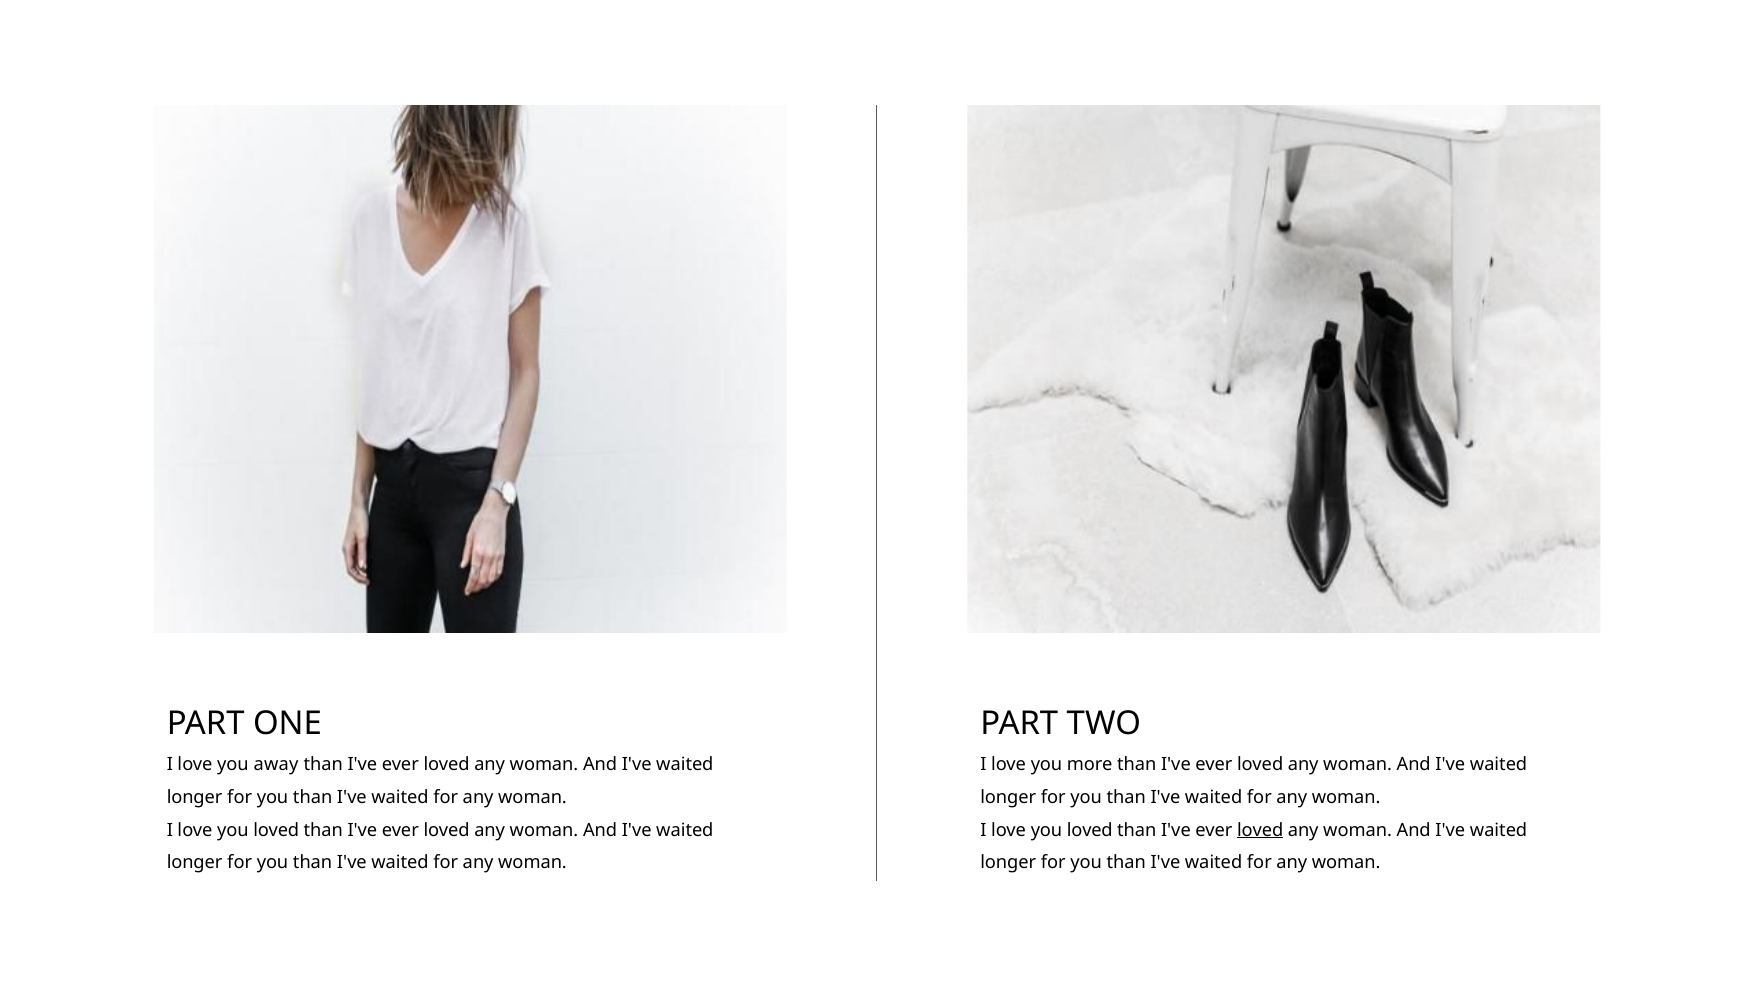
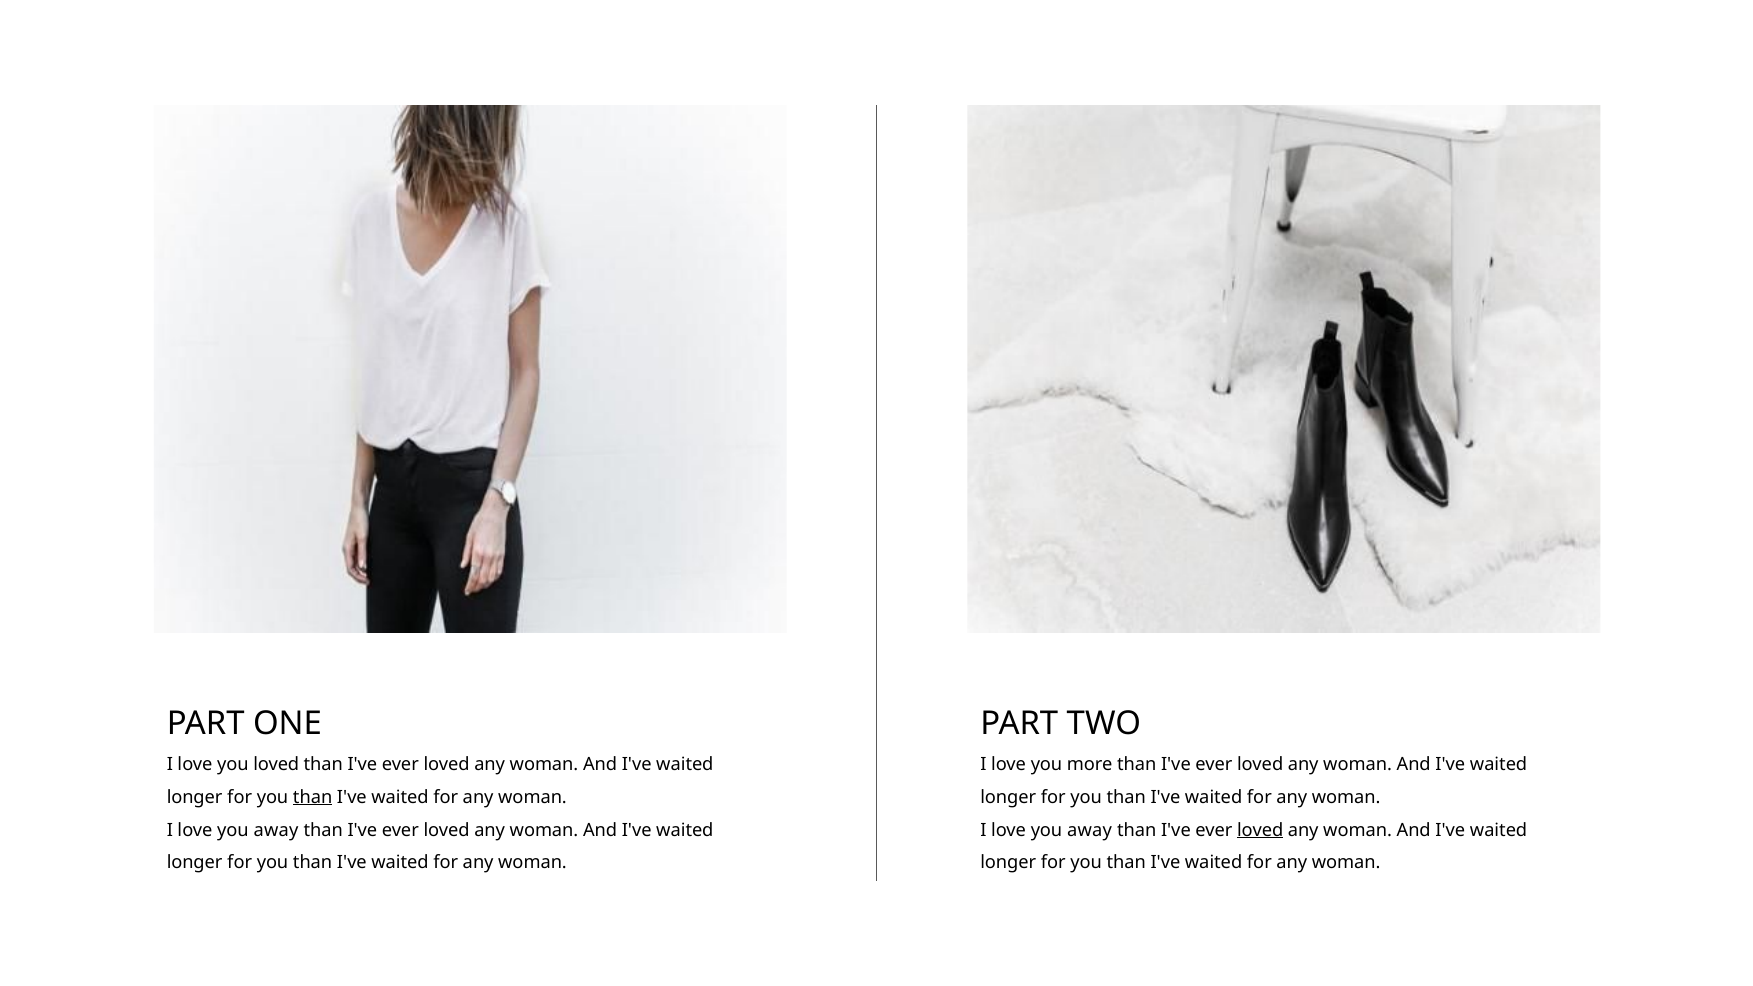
you away: away -> loved
than at (313, 797) underline: none -> present
loved at (276, 830): loved -> away
loved at (1090, 830): loved -> away
